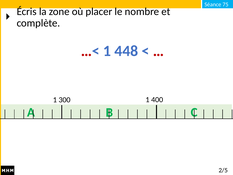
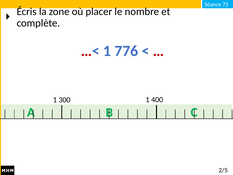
448: 448 -> 776
